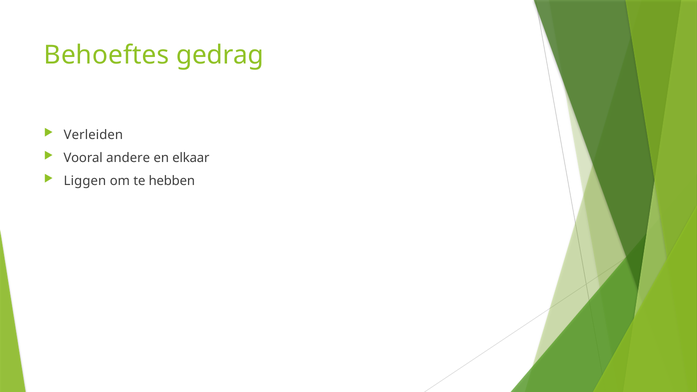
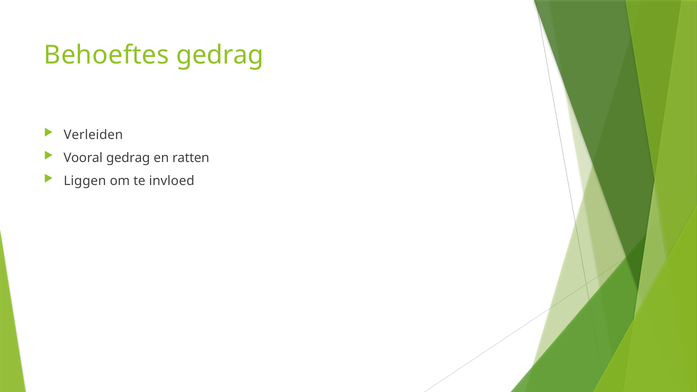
Vooral andere: andere -> gedrag
elkaar: elkaar -> ratten
hebben: hebben -> invloed
